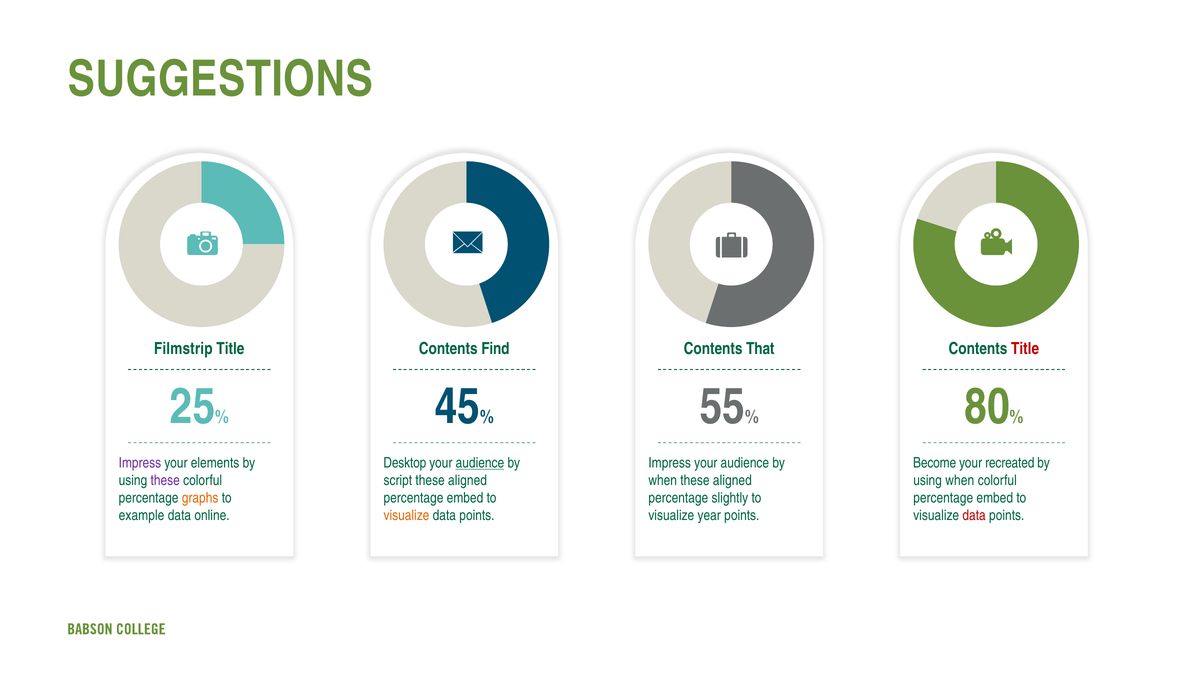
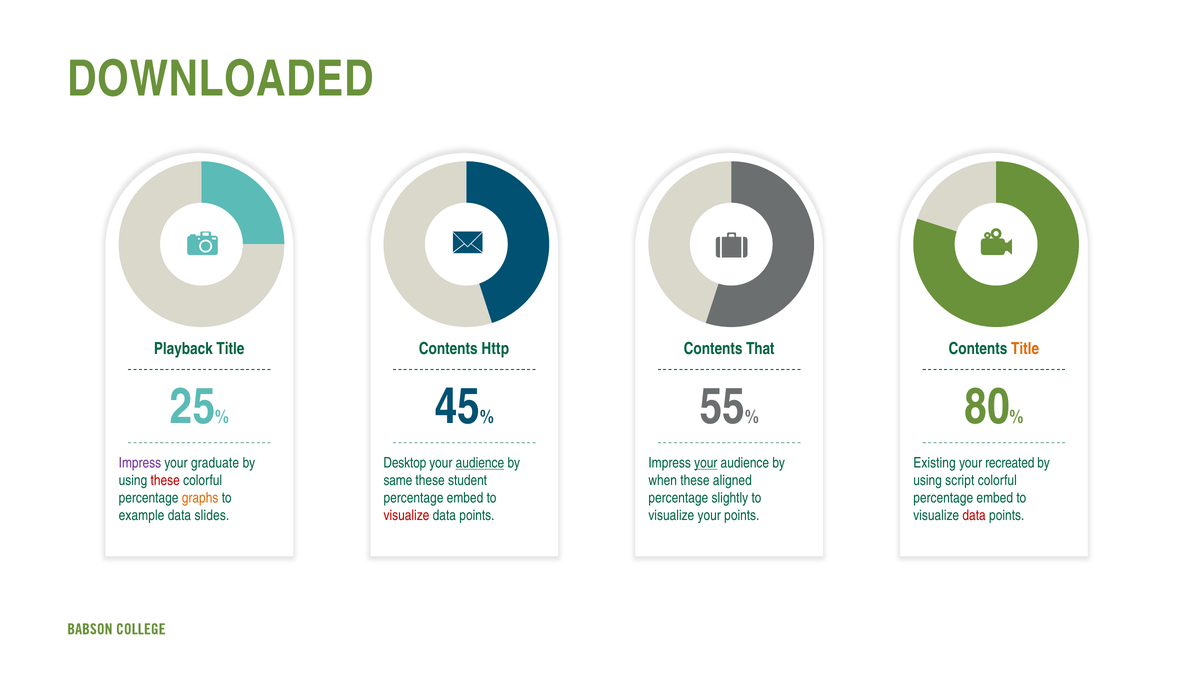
SUGGESTIONS: SUGGESTIONS -> DOWNLOADED
Filmstrip: Filmstrip -> Playback
Find: Find -> Http
Title at (1025, 349) colour: red -> orange
elements: elements -> graduate
your at (706, 463) underline: none -> present
Become: Become -> Existing
these at (165, 480) colour: purple -> red
script: script -> same
aligned at (468, 480): aligned -> student
using when: when -> script
online: online -> slides
visualize at (406, 515) colour: orange -> red
visualize year: year -> your
